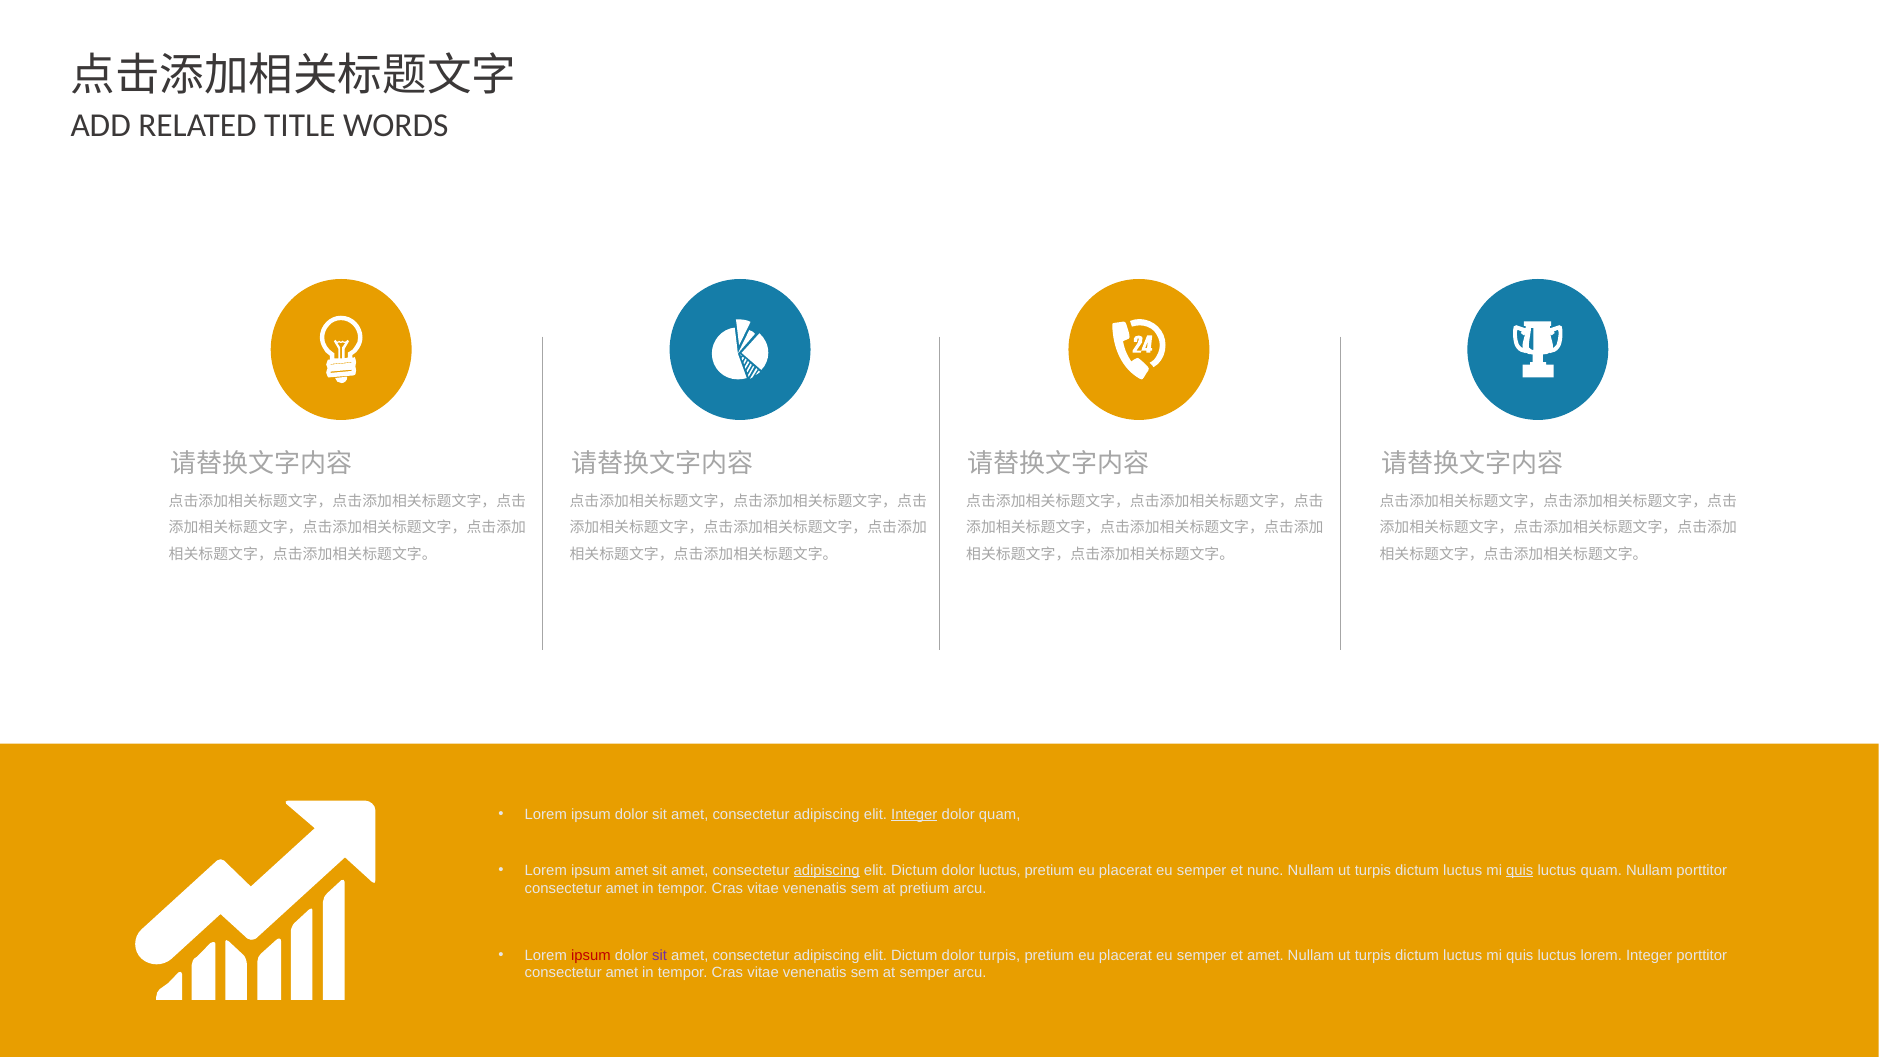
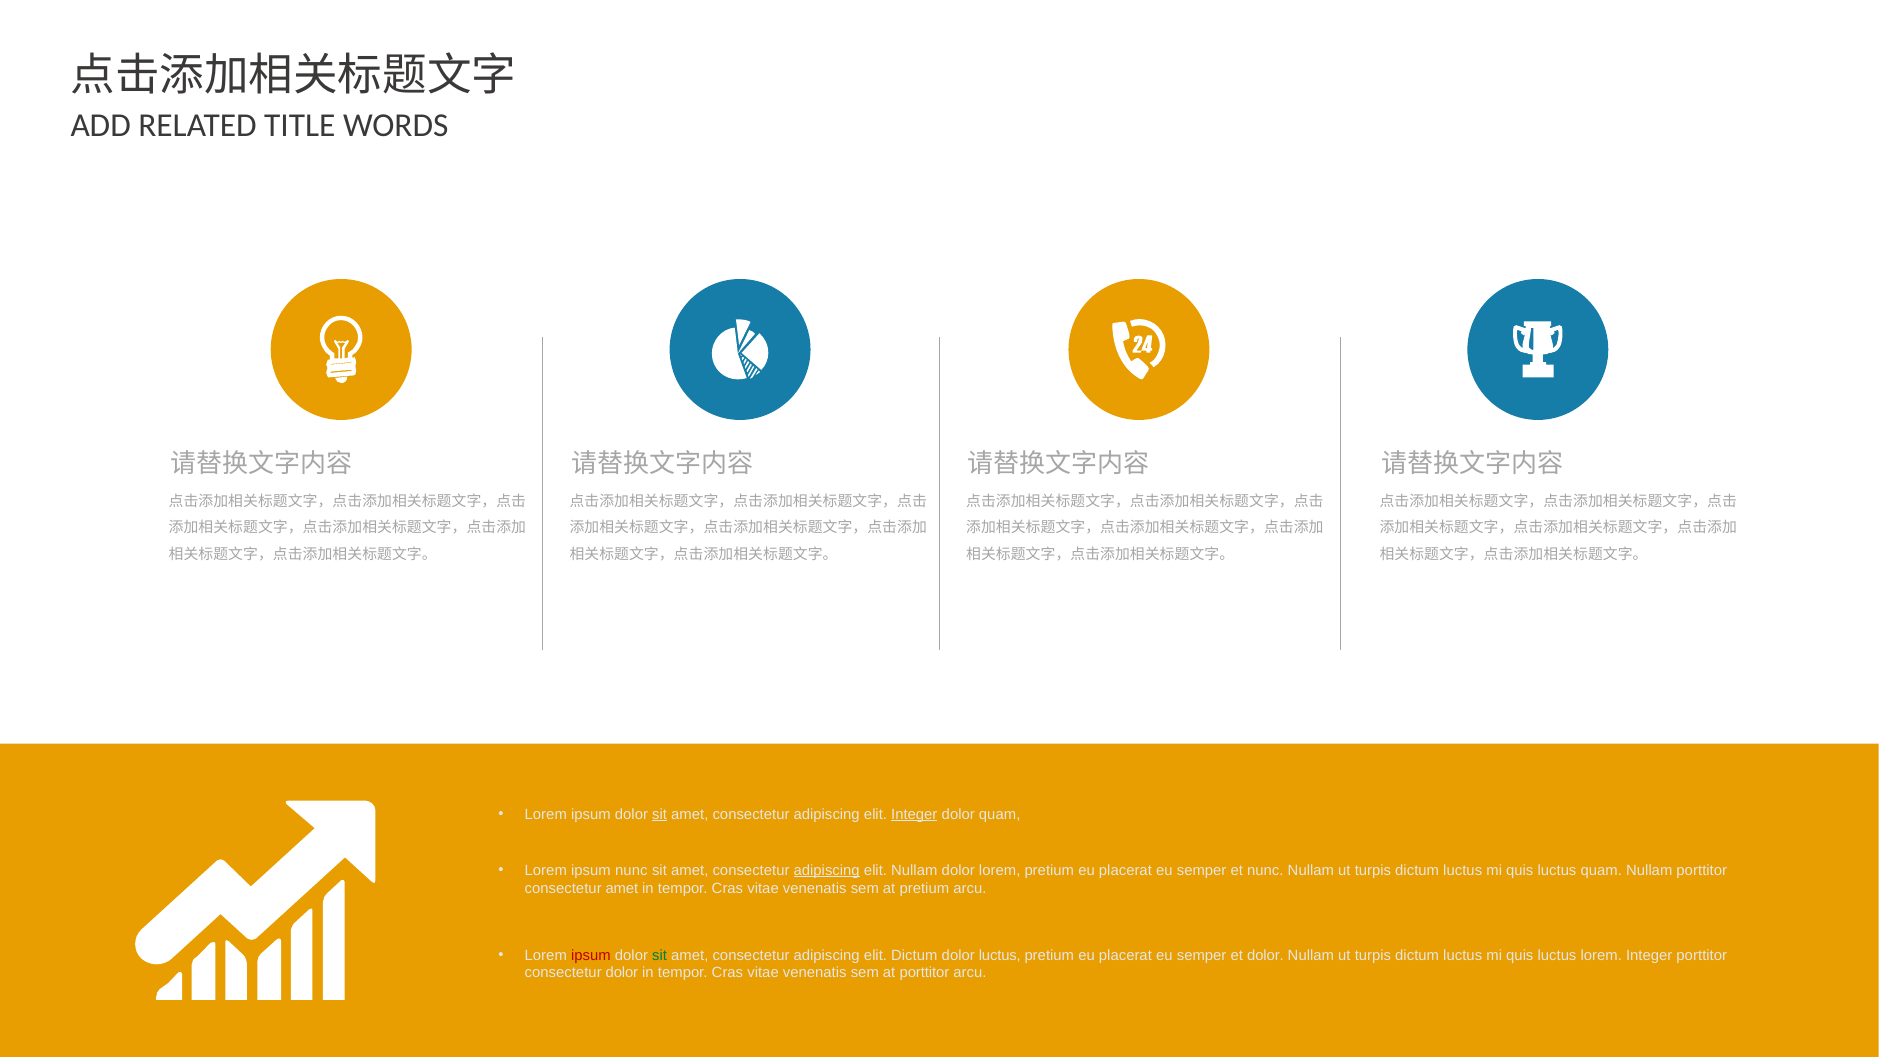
sit at (660, 814) underline: none -> present
ipsum amet: amet -> nunc
Dictum at (914, 870): Dictum -> Nullam
dolor luctus: luctus -> lorem
quis at (1520, 870) underline: present -> none
sit at (660, 955) colour: purple -> green
dolor turpis: turpis -> luctus
et amet: amet -> dolor
amet at (622, 973): amet -> dolor
at semper: semper -> porttitor
